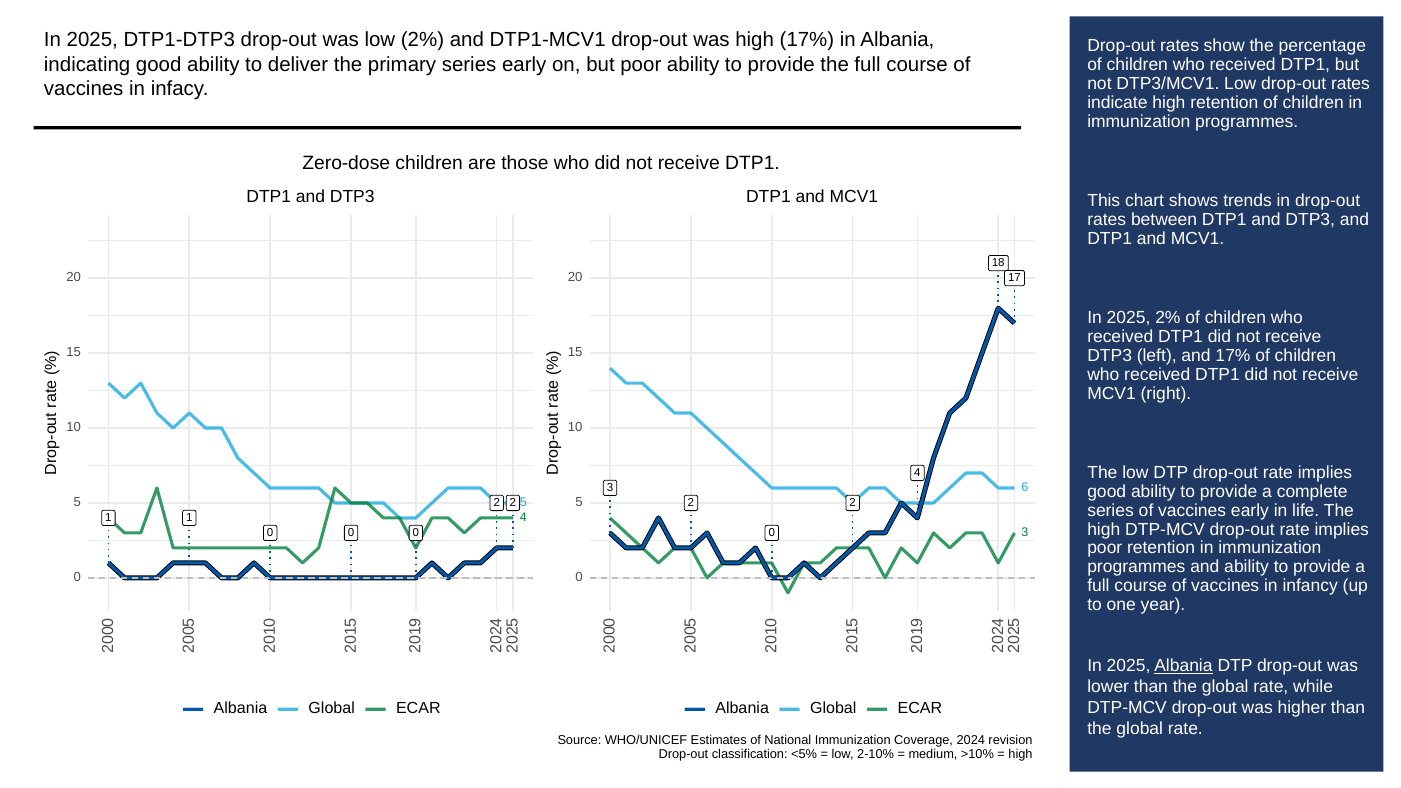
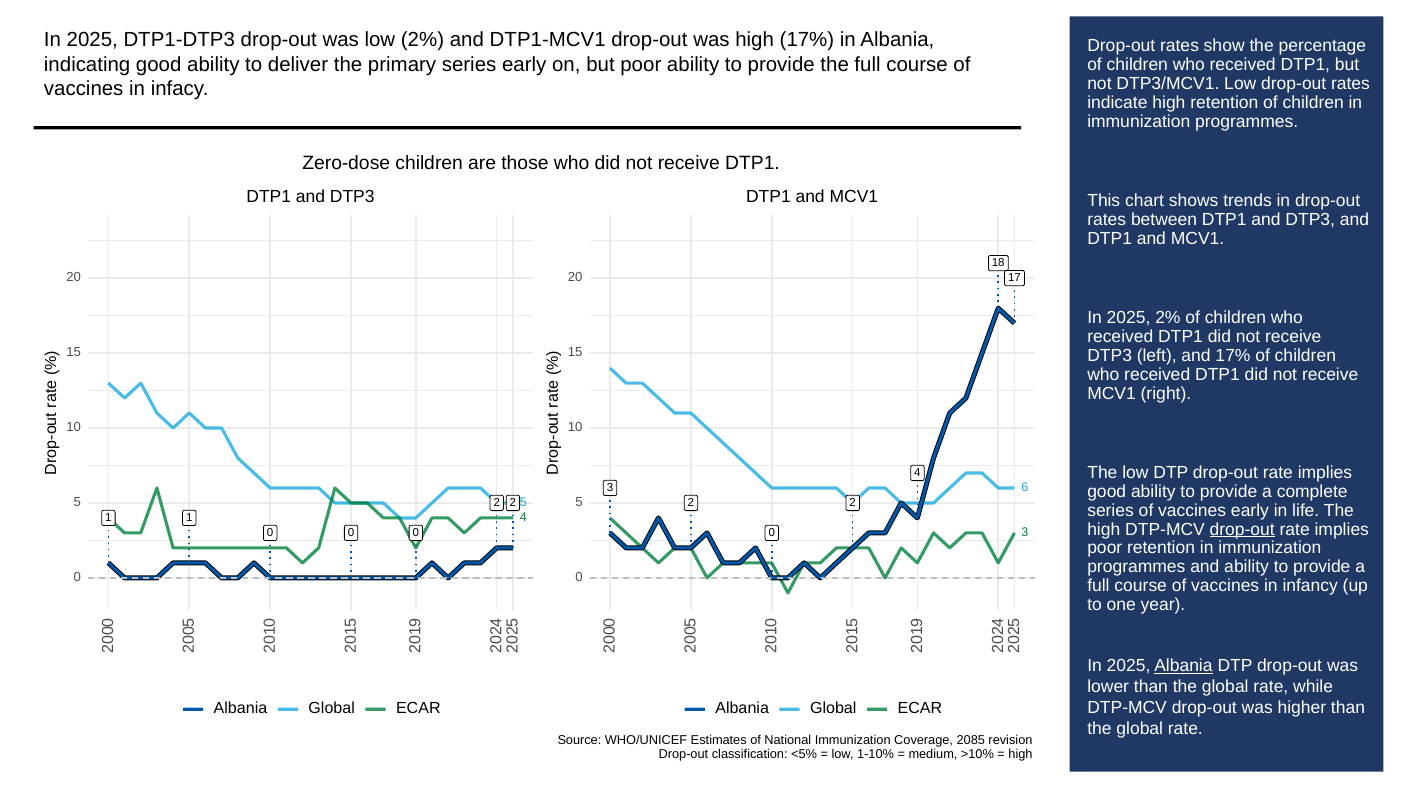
drop-out at (1242, 529) underline: none -> present
2024: 2024 -> 2085
2-10%: 2-10% -> 1-10%
